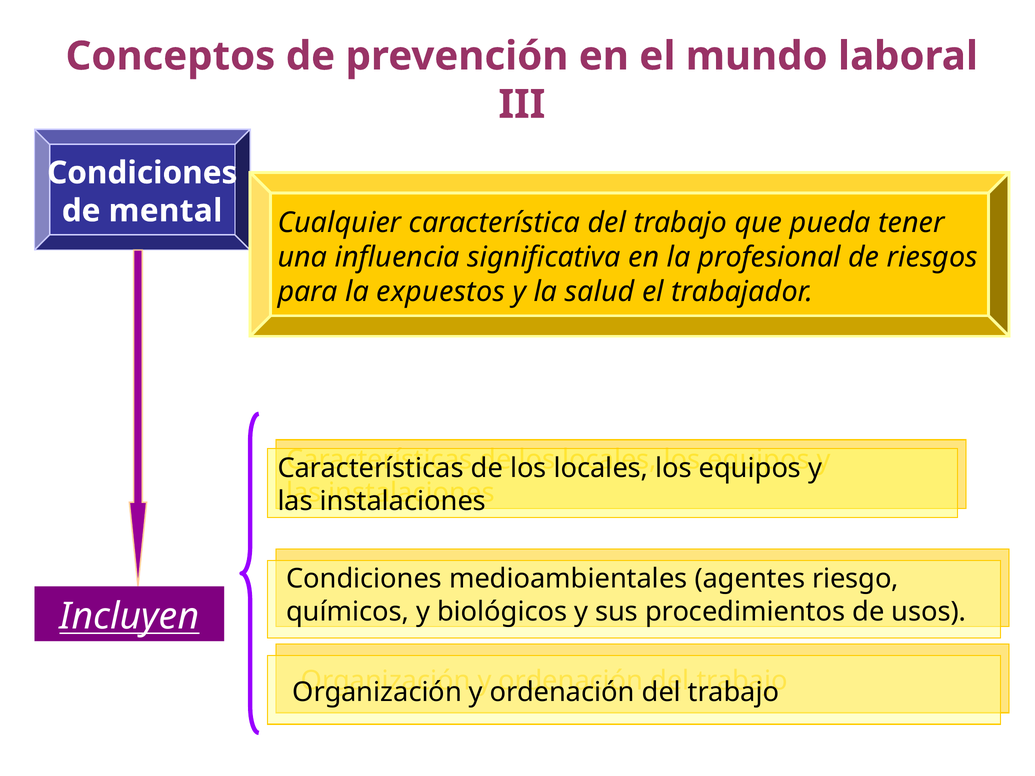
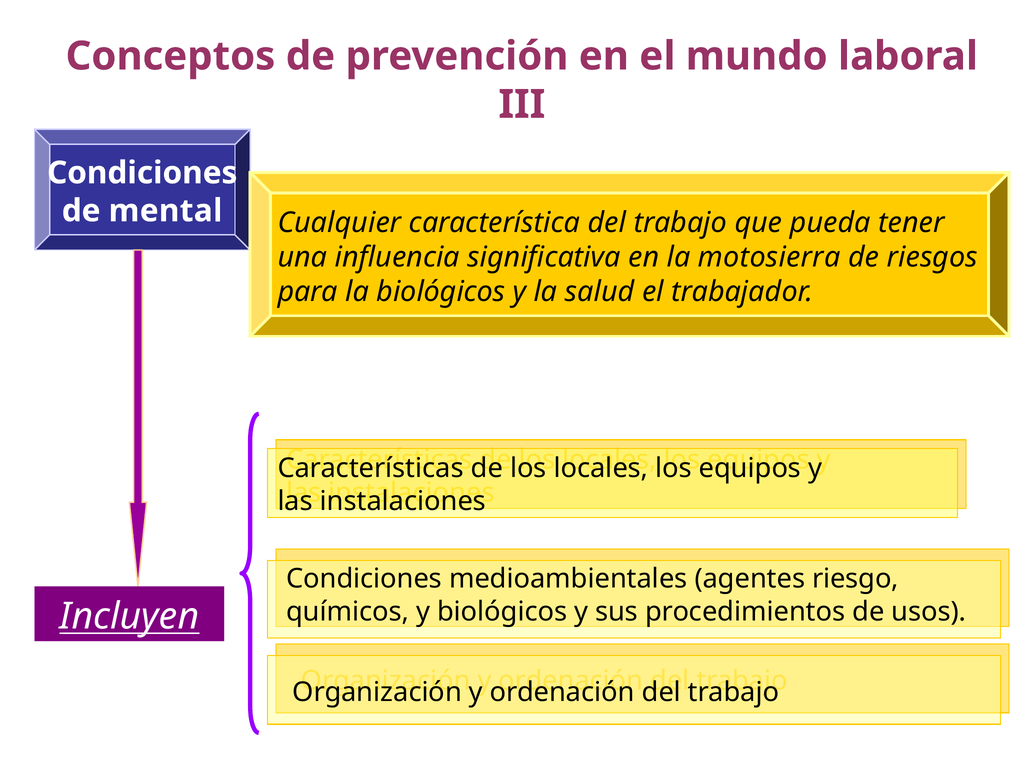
profesional: profesional -> motosierra
la expuestos: expuestos -> biológicos
